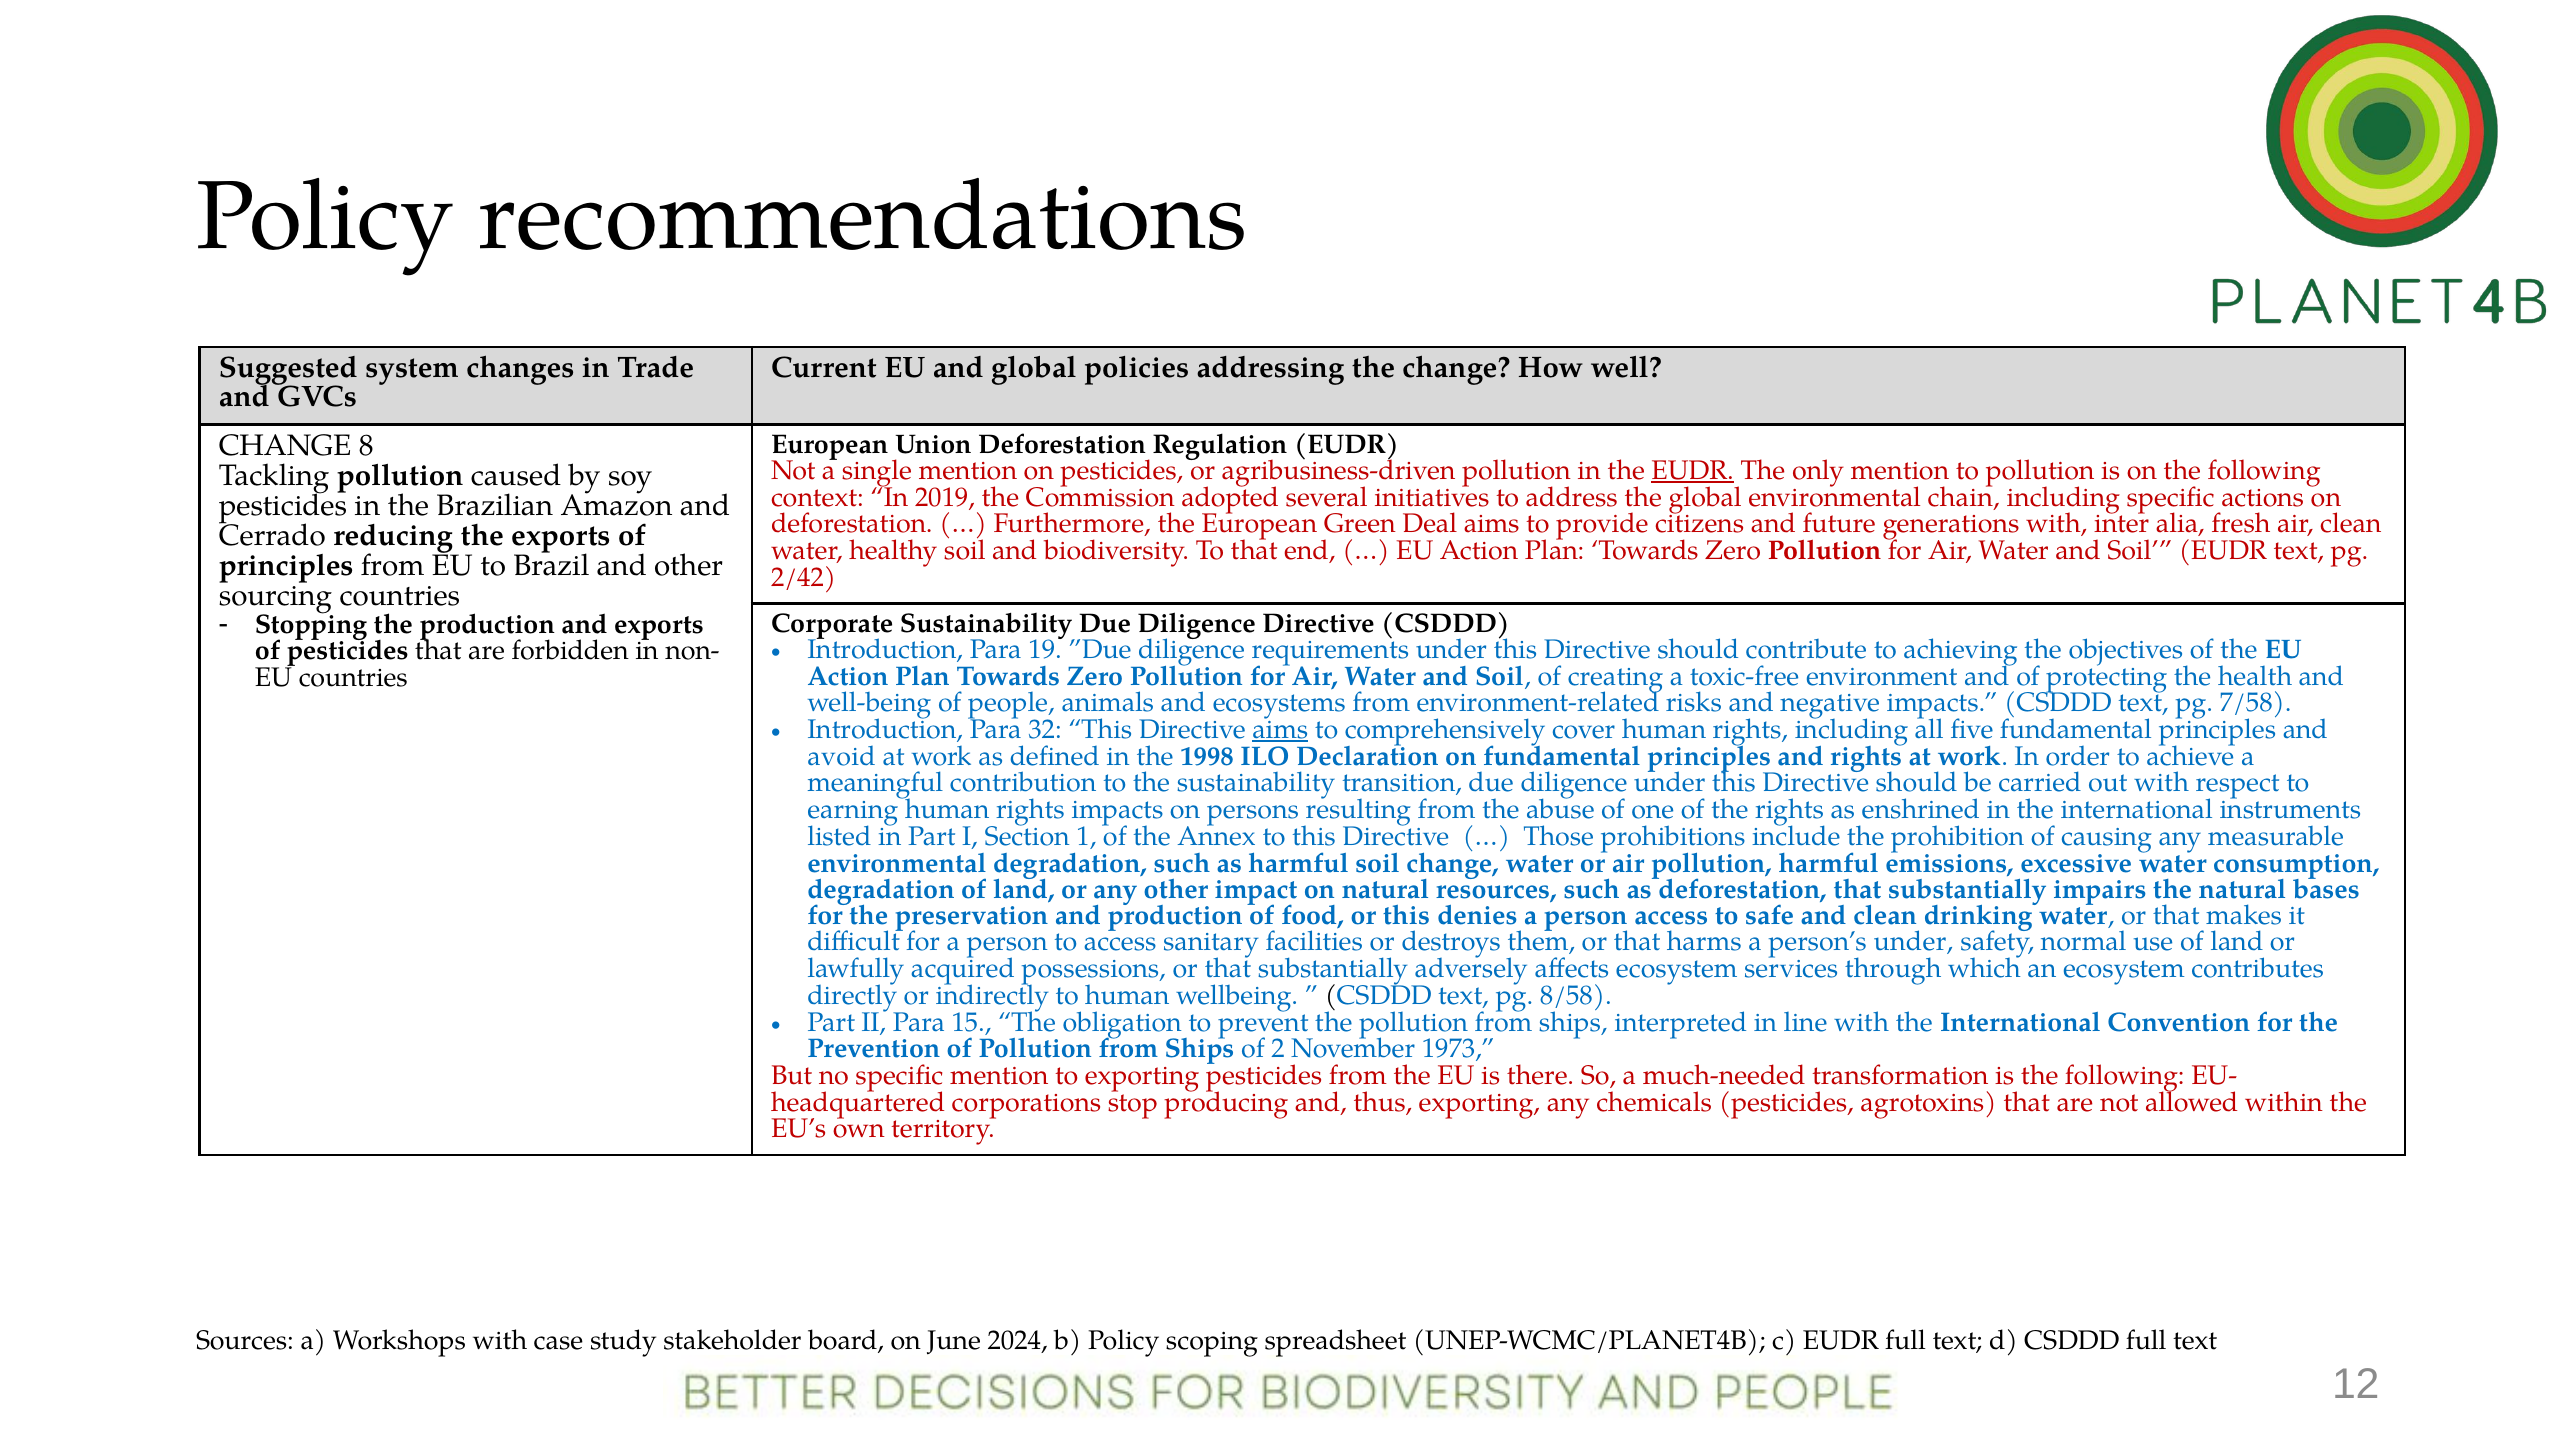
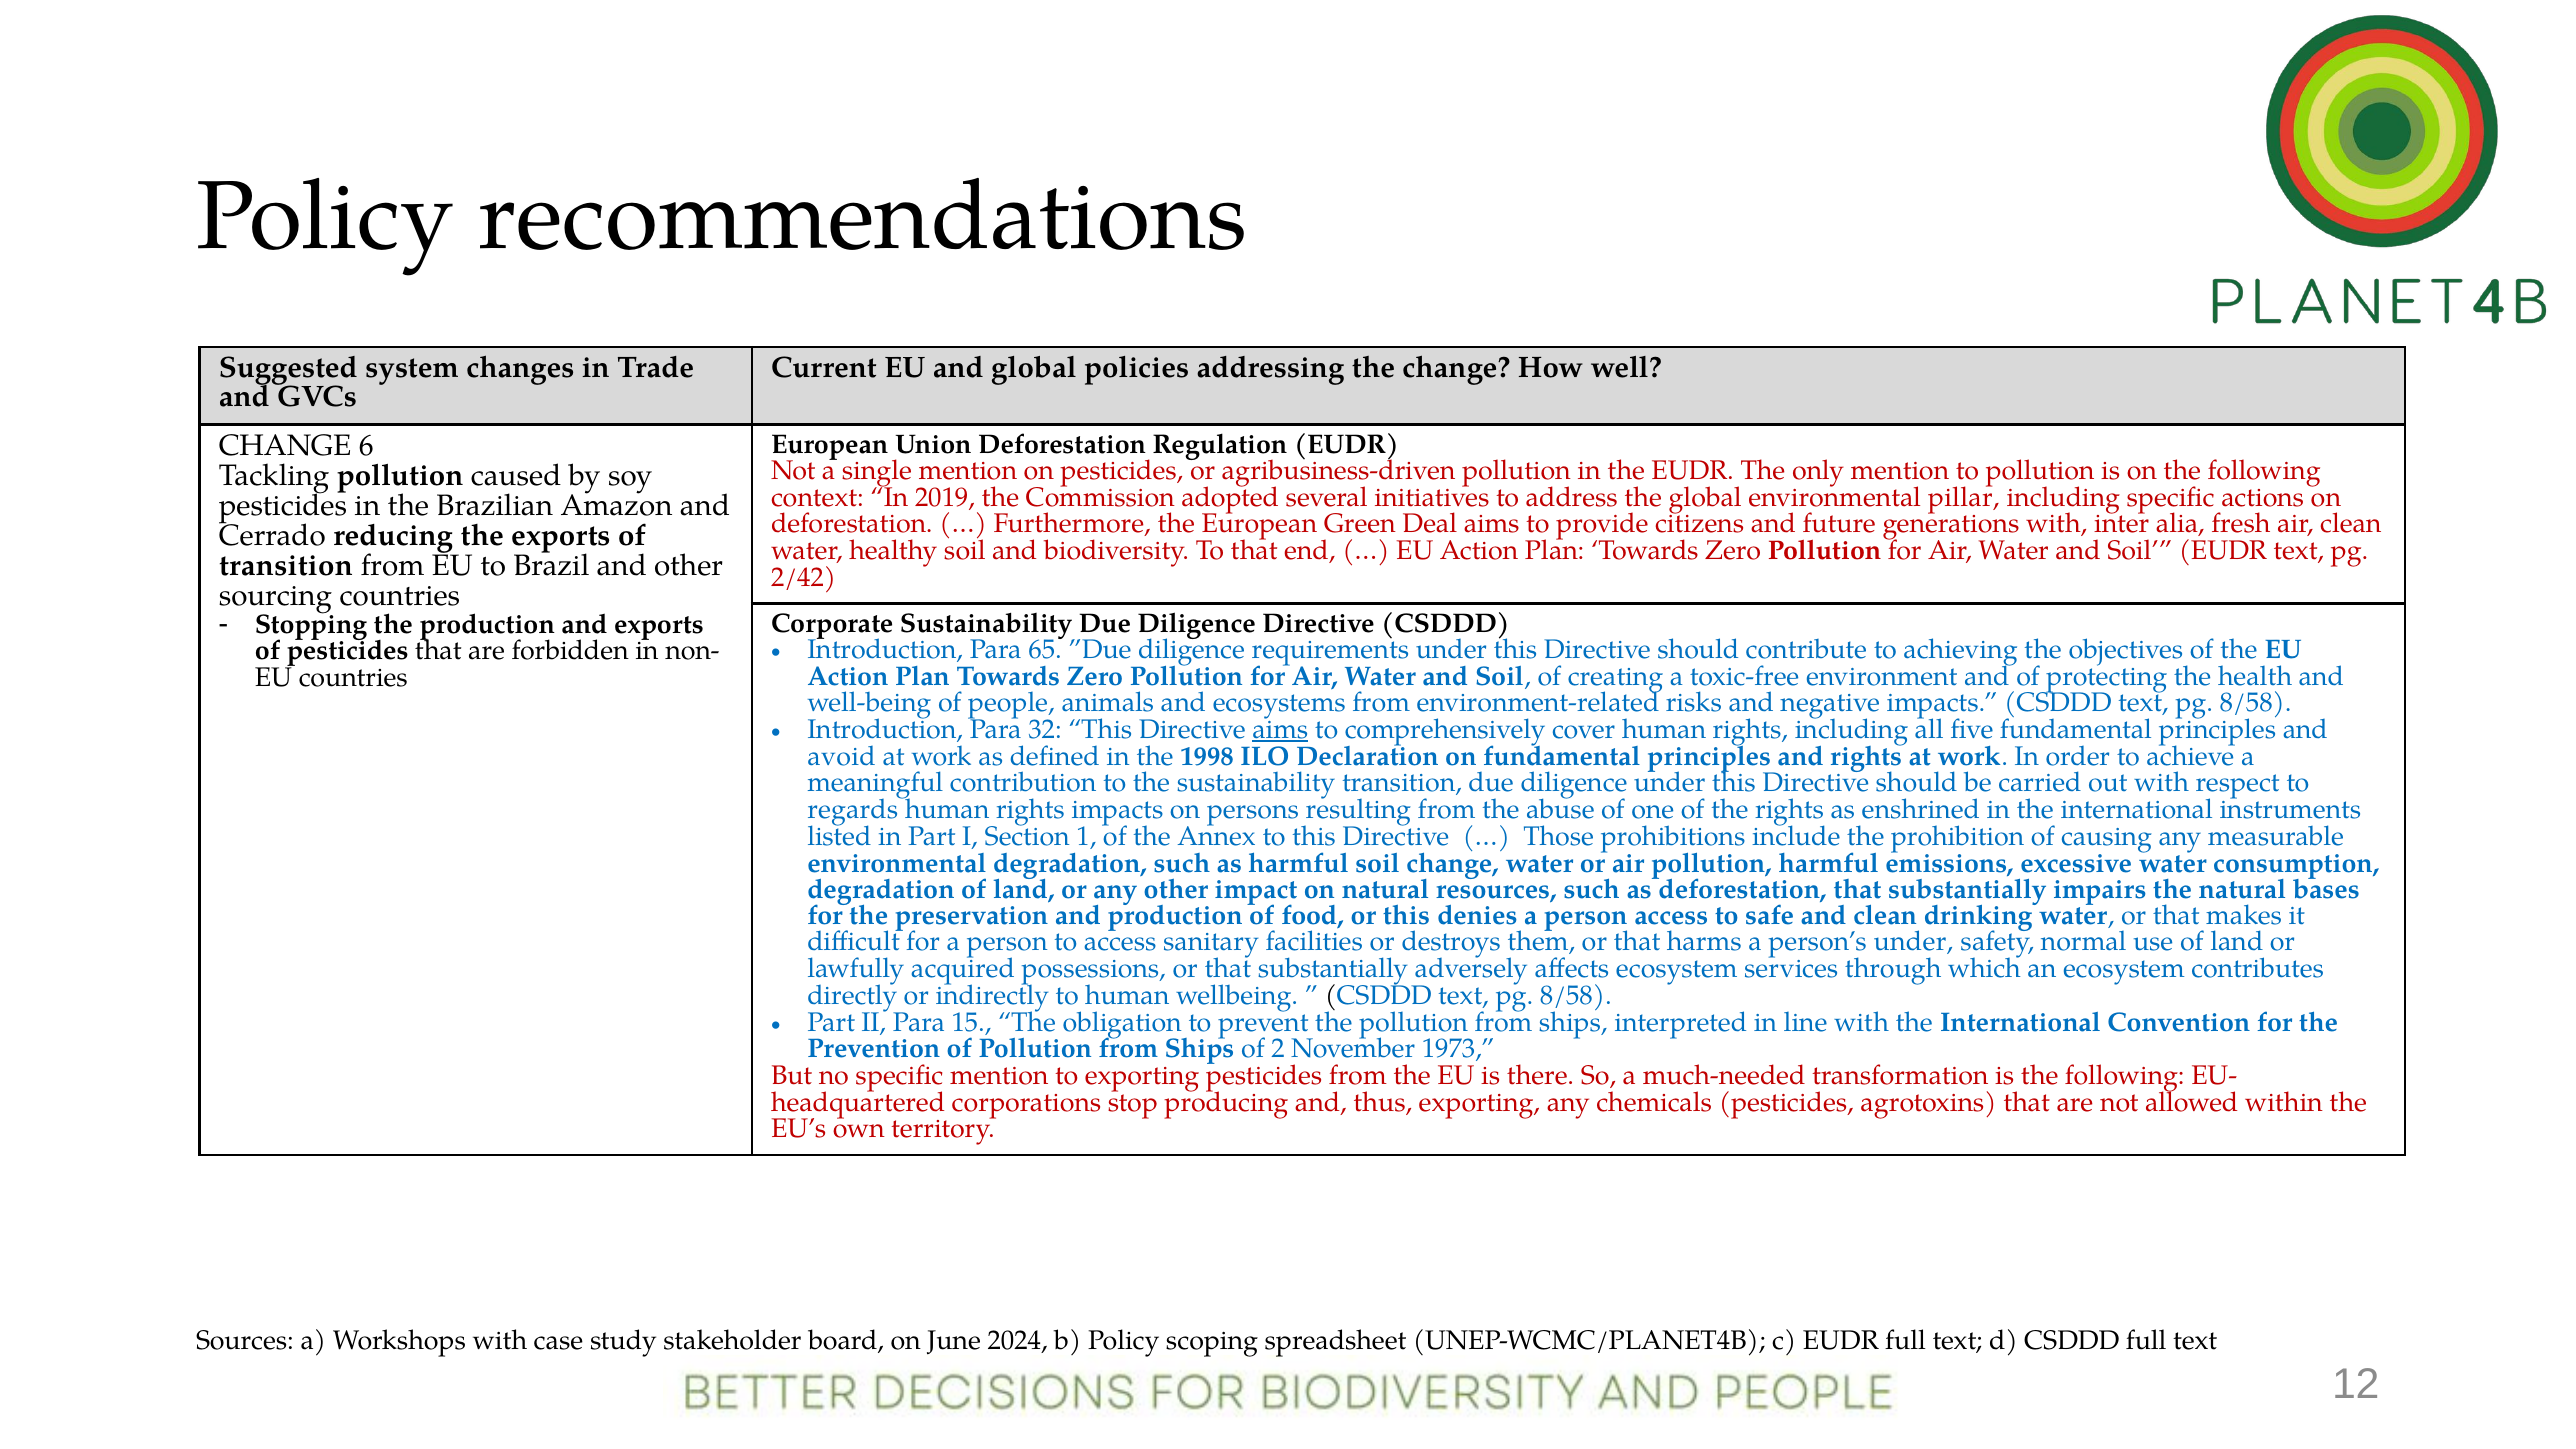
8: 8 -> 6
EUDR at (1693, 471) underline: present -> none
chain: chain -> pillar
principles at (286, 566): principles -> transition
19: 19 -> 65
7/58 at (2256, 703): 7/58 -> 8/58
earning: earning -> regards
